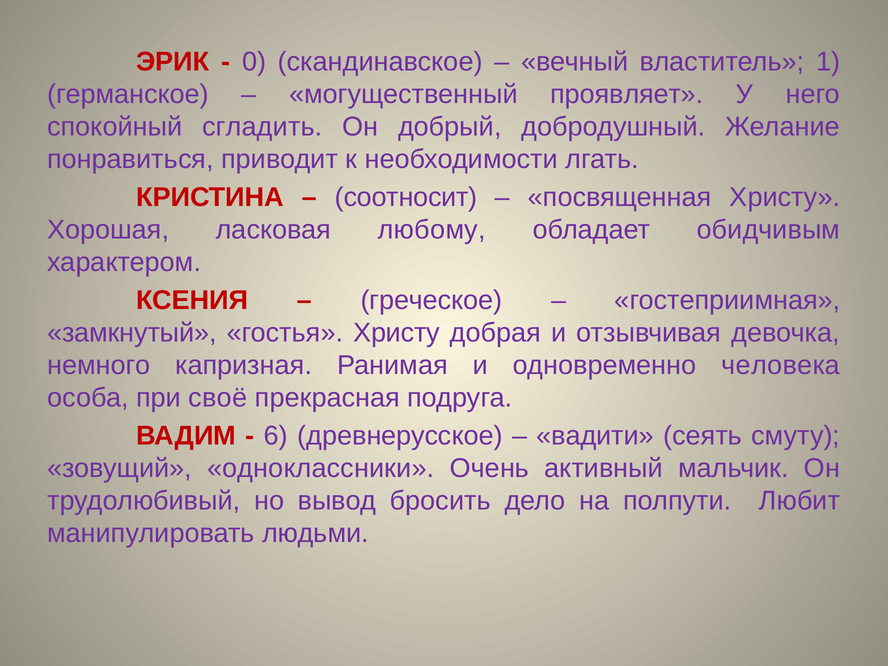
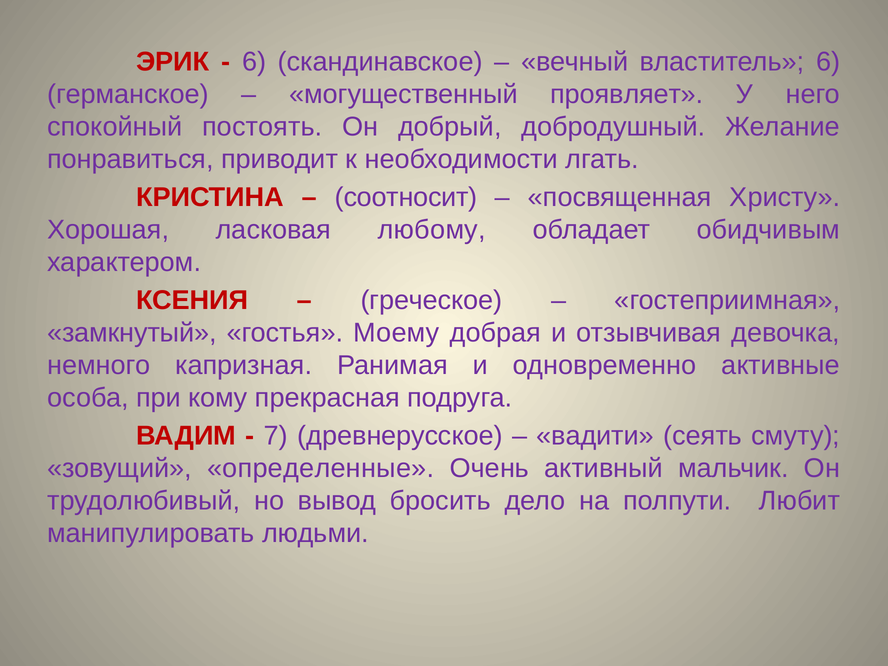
0 at (254, 62): 0 -> 6
властитель 1: 1 -> 6
сгладить: сгладить -> постоять
гостья Христу: Христу -> Моему
человека: человека -> активные
своё: своё -> кому
6: 6 -> 7
одноклассники: одноклассники -> определенные
